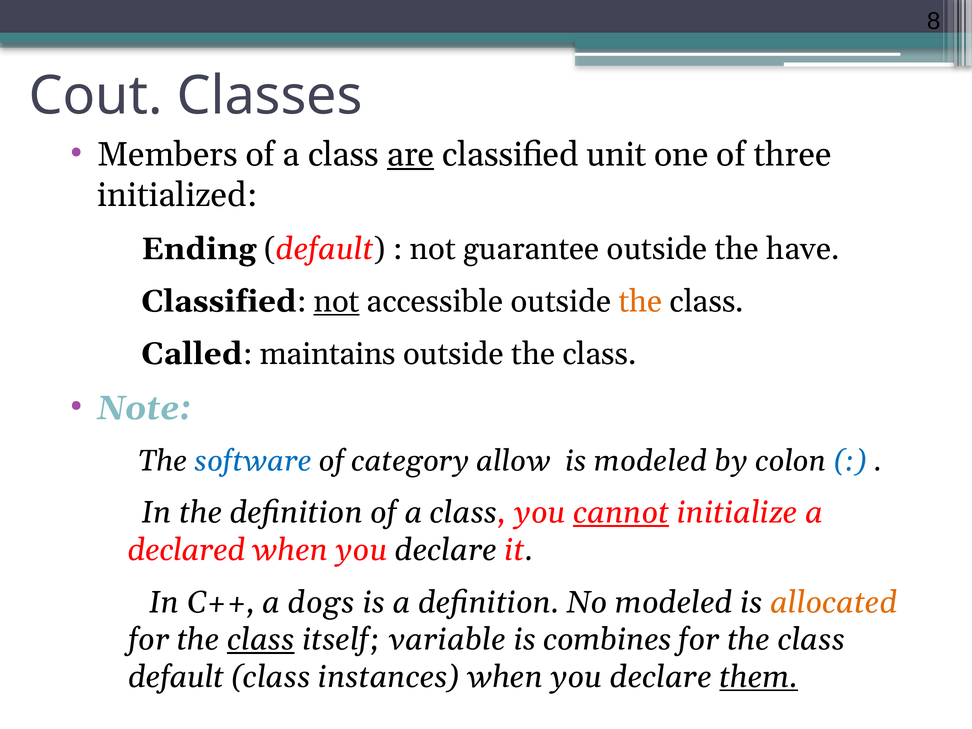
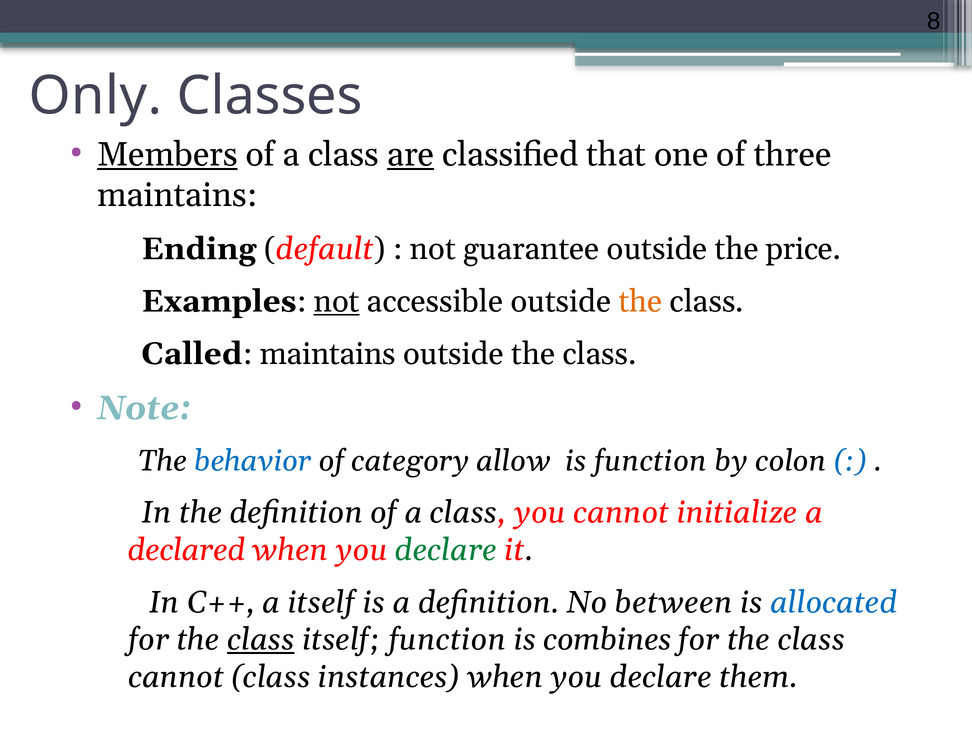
Cout: Cout -> Only
Members underline: none -> present
unit: unit -> that
initialized at (177, 195): initialized -> maintains
have: have -> price
Classified at (219, 301): Classified -> Examples
software: software -> behavior
is modeled: modeled -> function
cannot at (621, 513) underline: present -> none
declare at (446, 550) colour: black -> green
a dogs: dogs -> itself
No modeled: modeled -> between
allocated colour: orange -> blue
itself variable: variable -> function
default at (176, 677): default -> cannot
them underline: present -> none
